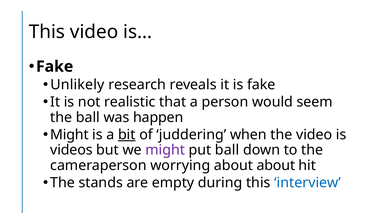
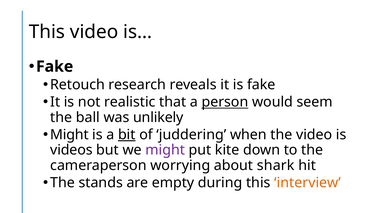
Unlikely: Unlikely -> Retouch
person underline: none -> present
happen: happen -> unlikely
put ball: ball -> kite
about about: about -> shark
interview colour: blue -> orange
